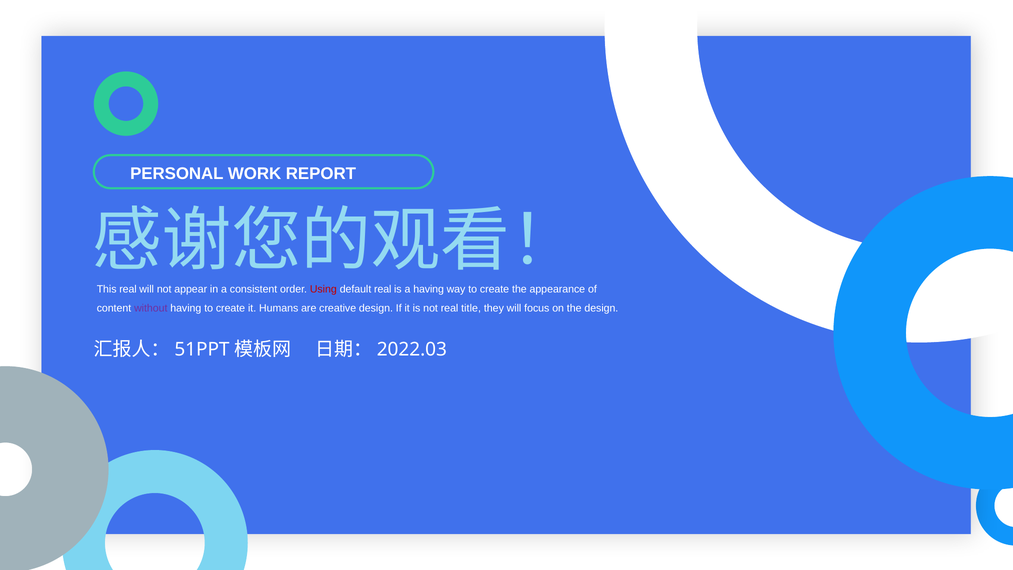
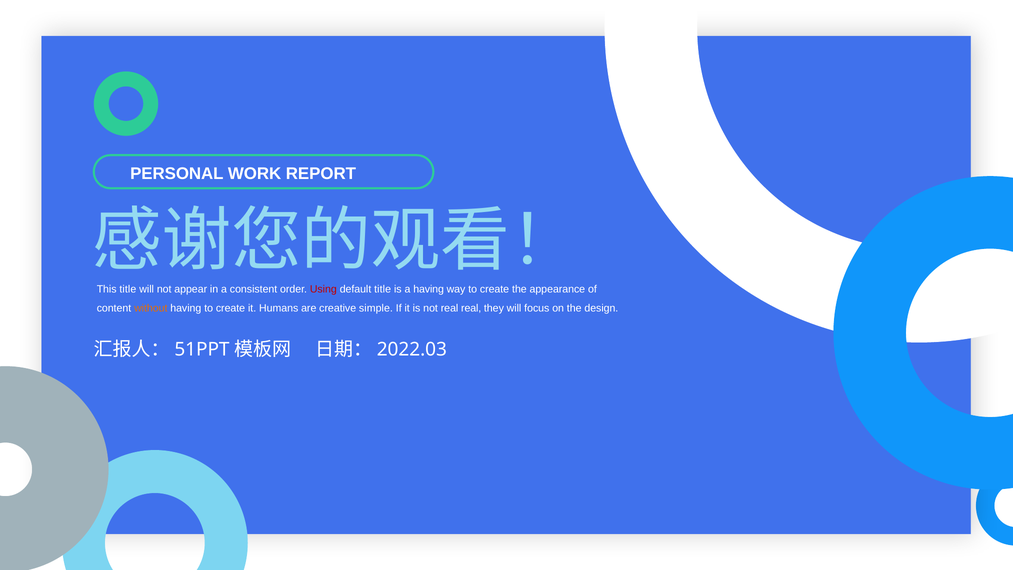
This real: real -> title
default real: real -> title
without colour: purple -> orange
creative design: design -> simple
real title: title -> real
